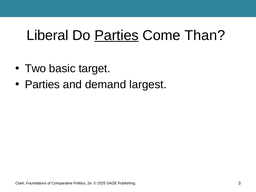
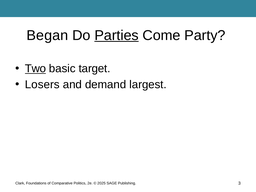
Liberal: Liberal -> Began
Than: Than -> Party
Two underline: none -> present
Parties at (42, 85): Parties -> Losers
